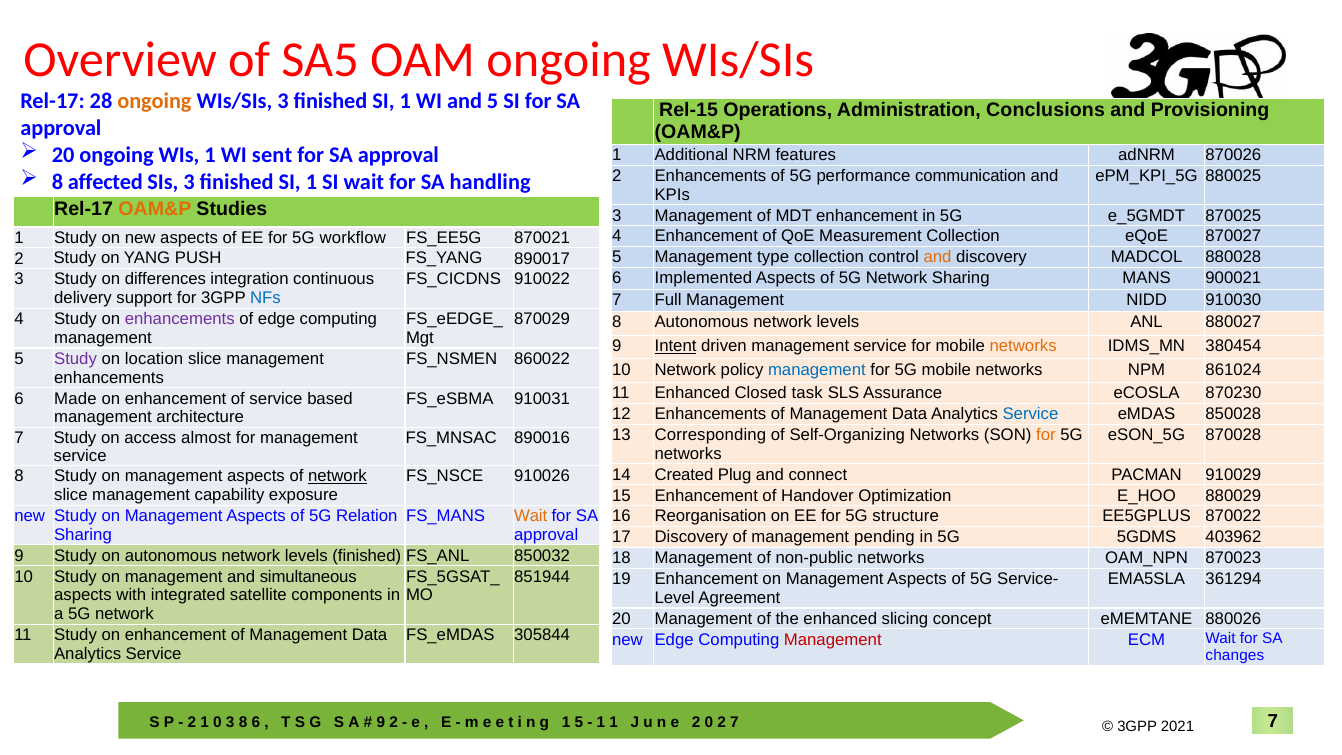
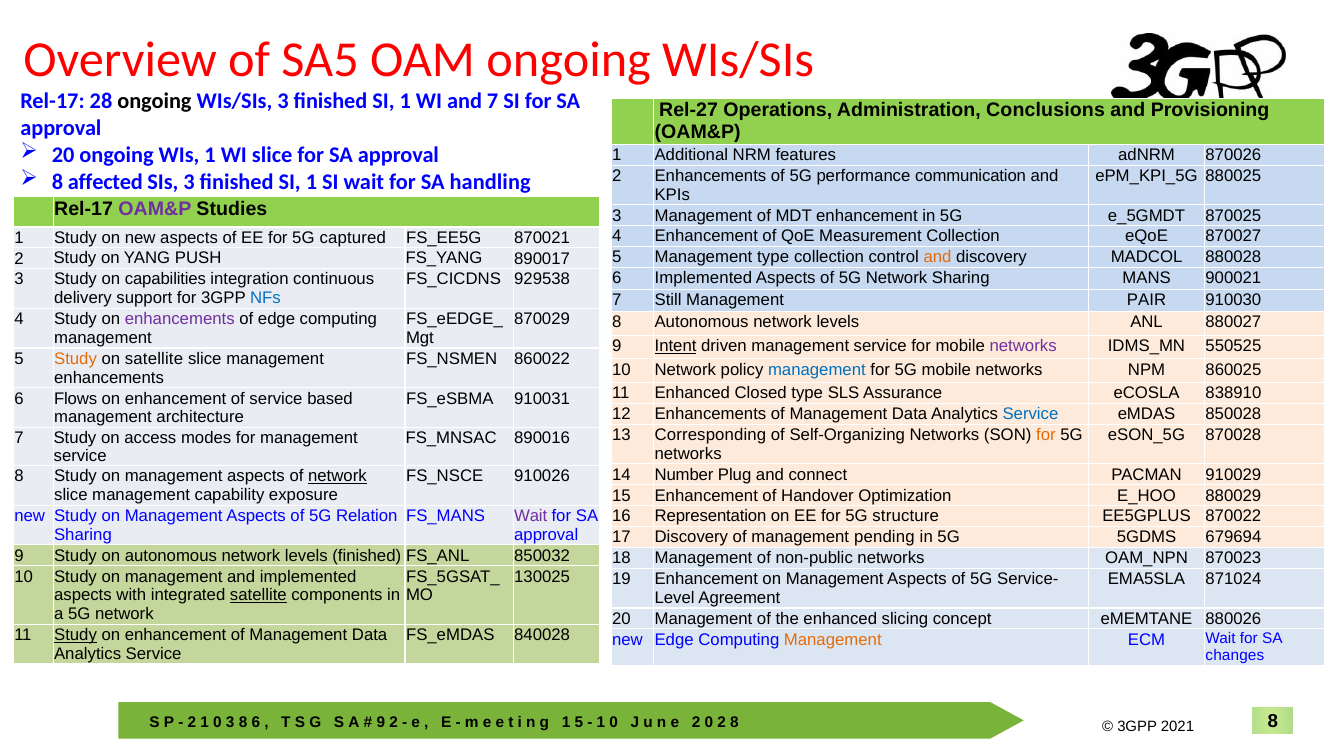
ongoing at (154, 101) colour: orange -> black
and 5: 5 -> 7
Rel-15: Rel-15 -> Rel-27
WI sent: sent -> slice
OAM&P at (155, 209) colour: orange -> purple
workflow: workflow -> captured
differences: differences -> capabilities
910022: 910022 -> 929538
Full: Full -> Still
NIDD: NIDD -> PAIR
networks at (1023, 346) colour: orange -> purple
380454: 380454 -> 550525
Study at (76, 359) colour: purple -> orange
on location: location -> satellite
861024: 861024 -> 860025
Closed task: task -> type
870230: 870230 -> 838910
Made: Made -> Flows
almost: almost -> modes
Created: Created -> Number
Wait at (531, 516) colour: orange -> purple
Reorganisation: Reorganisation -> Representation
403962: 403962 -> 679694
and simultaneous: simultaneous -> implemented
851944: 851944 -> 130025
361294: 361294 -> 871024
satellite at (258, 595) underline: none -> present
Study at (76, 635) underline: none -> present
305844: 305844 -> 840028
Management at (833, 640) colour: red -> orange
1 at (614, 722): 1 -> 0
2 7: 7 -> 8
7 at (1273, 721): 7 -> 8
